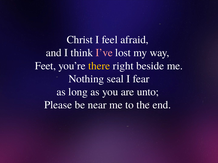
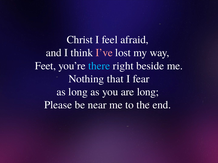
there colour: yellow -> light blue
seal: seal -> that
are unto: unto -> long
